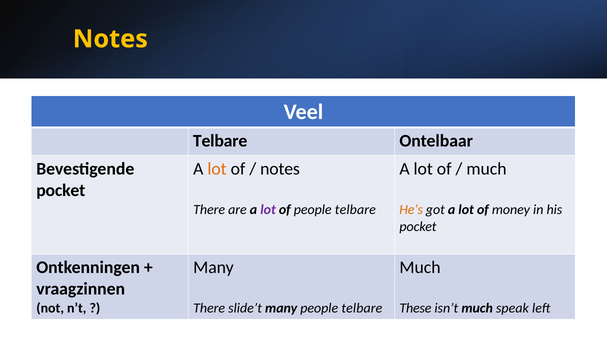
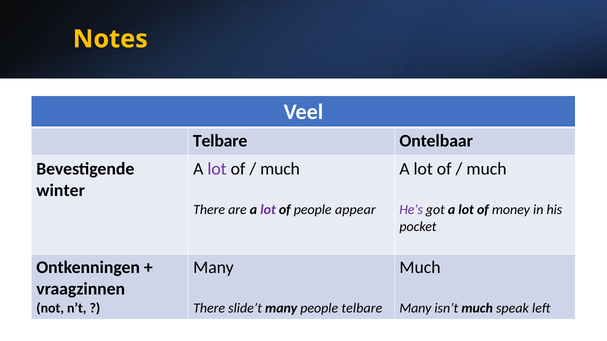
lot at (217, 169) colour: orange -> purple
notes at (280, 169): notes -> much
pocket at (61, 191): pocket -> winter
of people telbare: telbare -> appear
He’s colour: orange -> purple
These at (415, 309): These -> Many
